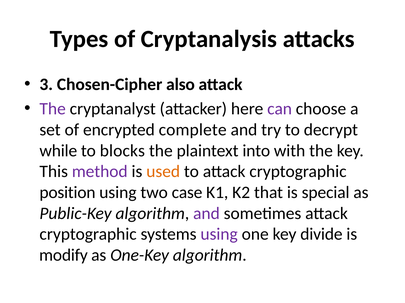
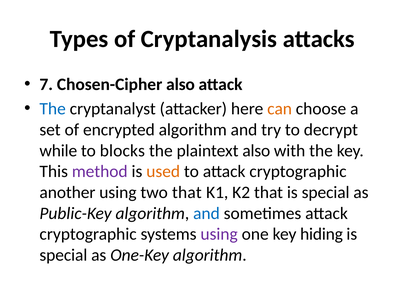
3: 3 -> 7
The at (53, 109) colour: purple -> blue
can colour: purple -> orange
encrypted complete: complete -> algorithm
plaintext into: into -> also
position: position -> another
two case: case -> that
and at (206, 214) colour: purple -> blue
divide: divide -> hiding
modify at (63, 256): modify -> special
